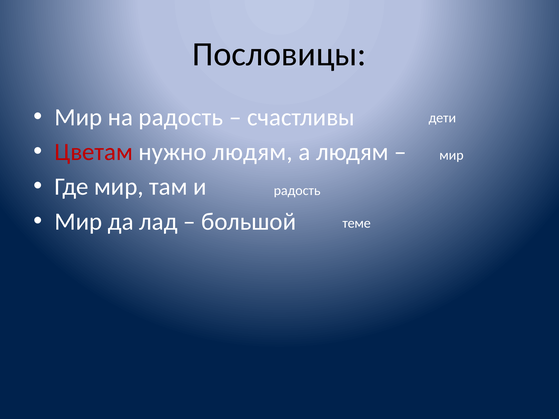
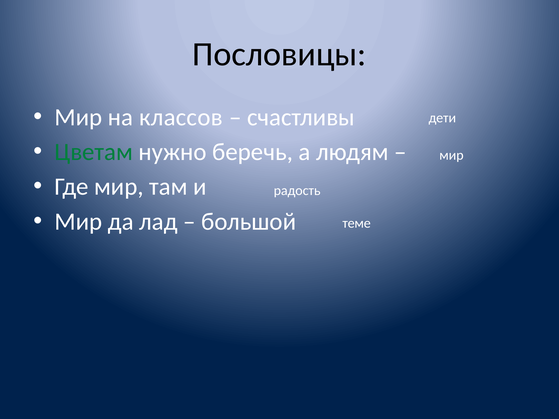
на радость: радость -> классов
Цветам colour: red -> green
нужно людям: людям -> беречь
